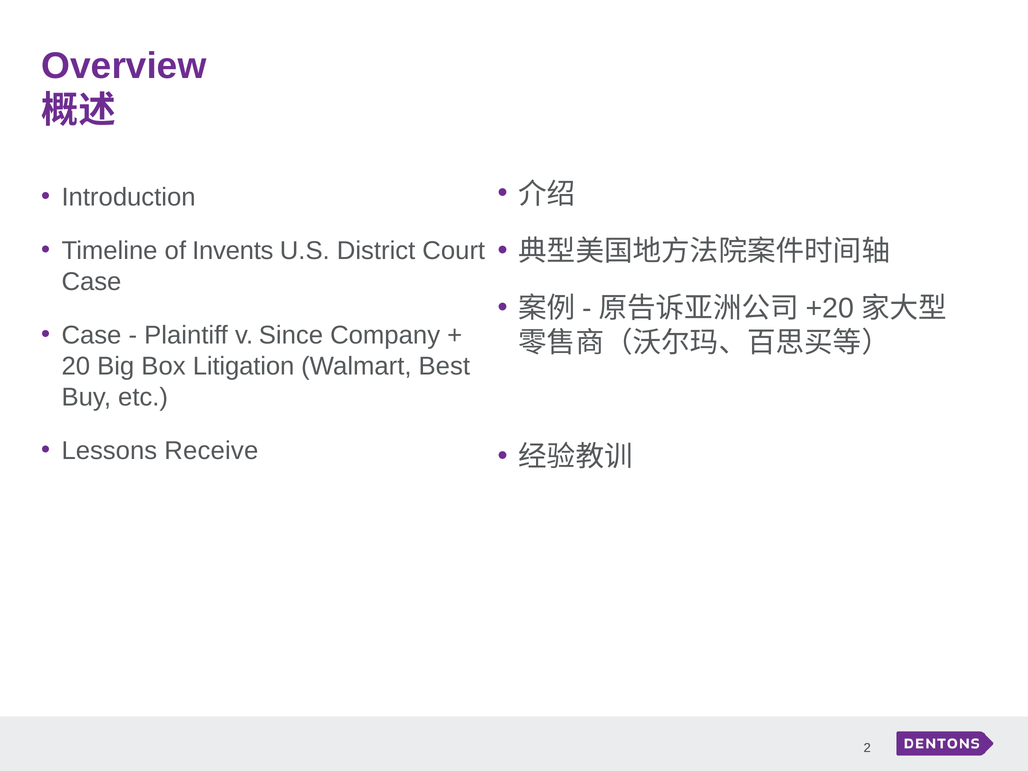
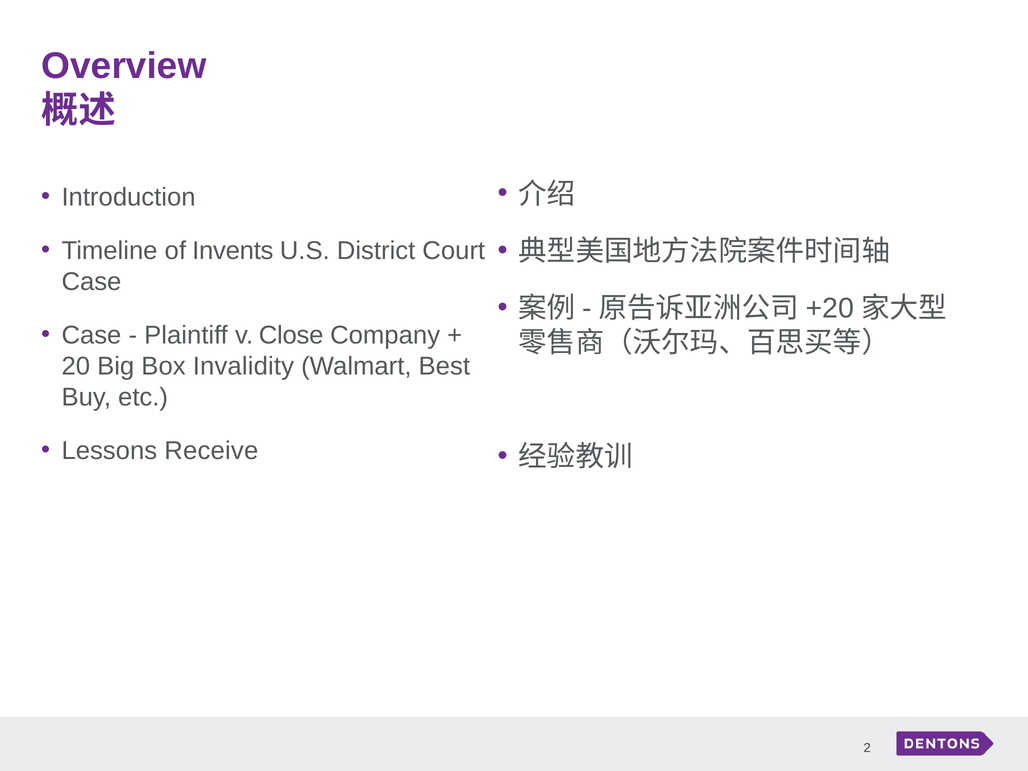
Since: Since -> Close
Litigation: Litigation -> Invalidity
